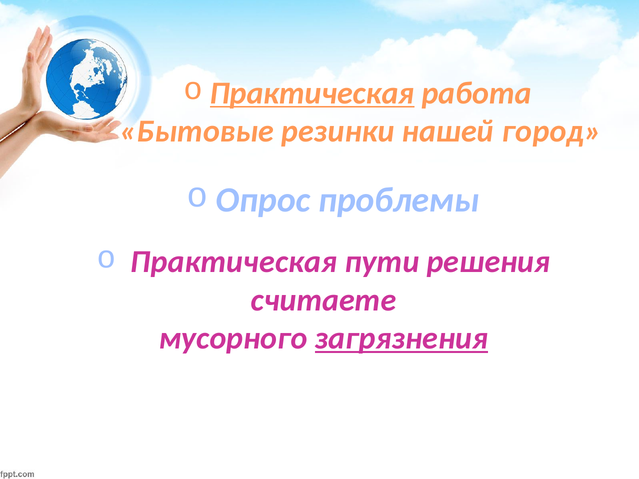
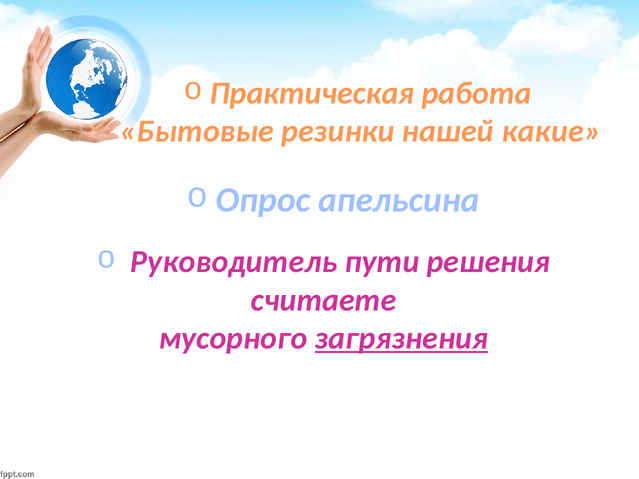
Практическая at (312, 93) underline: present -> none
город: город -> какие
проблемы: проблемы -> апельсина
Практическая at (234, 262): Практическая -> Руководитель
